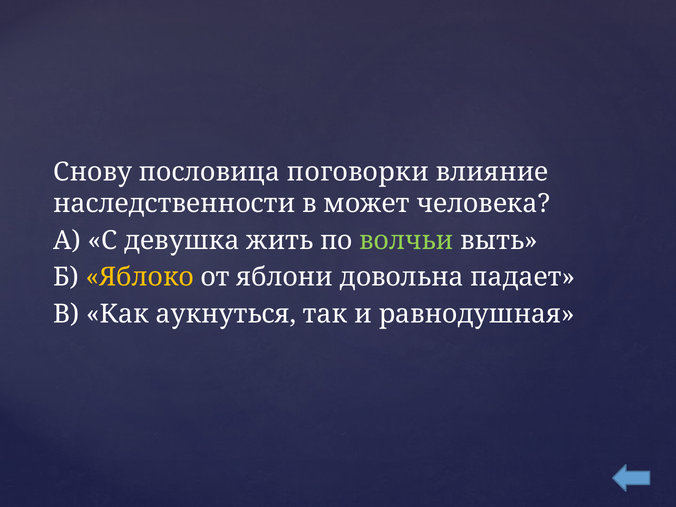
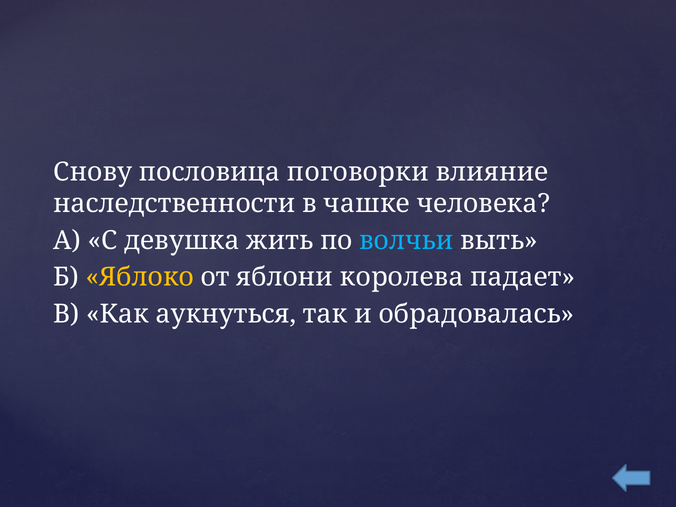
может: может -> чашке
волчьи colour: light green -> light blue
довольна: довольна -> королева
равнодушная: равнодушная -> обрадовалась
